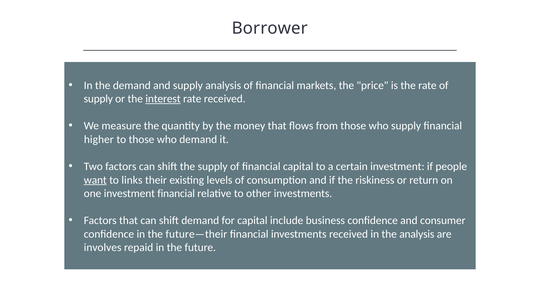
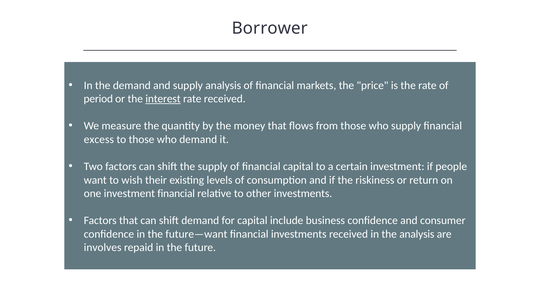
supply at (98, 99): supply -> period
higher: higher -> excess
want underline: present -> none
links: links -> wish
future—their: future—their -> future—want
